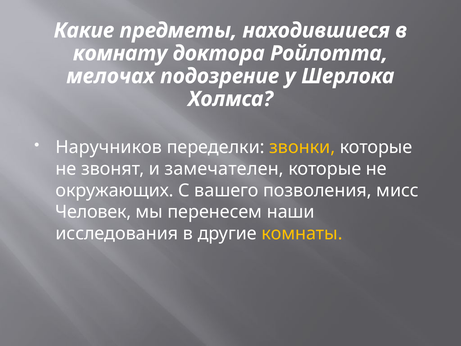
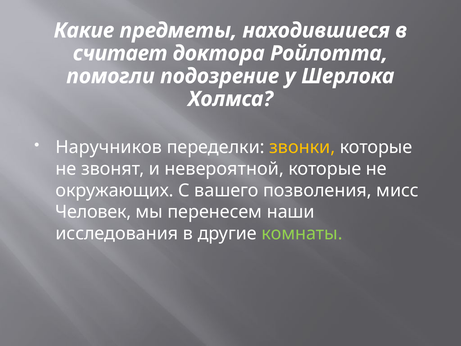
комнату: комнату -> считает
мелочах: мелочах -> помогли
замечателен: замечателен -> невероятной
комнаты colour: yellow -> light green
